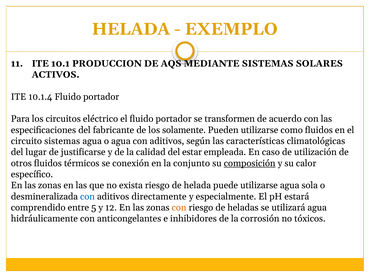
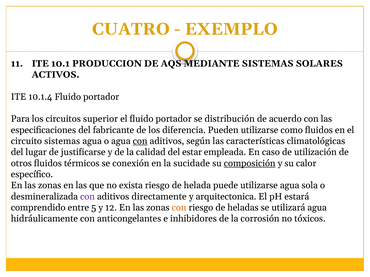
HELADA at (131, 29): HELADA -> CUATRO
eléctrico: eléctrico -> superior
transformen: transformen -> distribución
solamente: solamente -> diferencia
con at (140, 141) underline: none -> present
conjunto: conjunto -> sucidade
con at (87, 197) colour: blue -> purple
especialmente: especialmente -> arquitectonica
